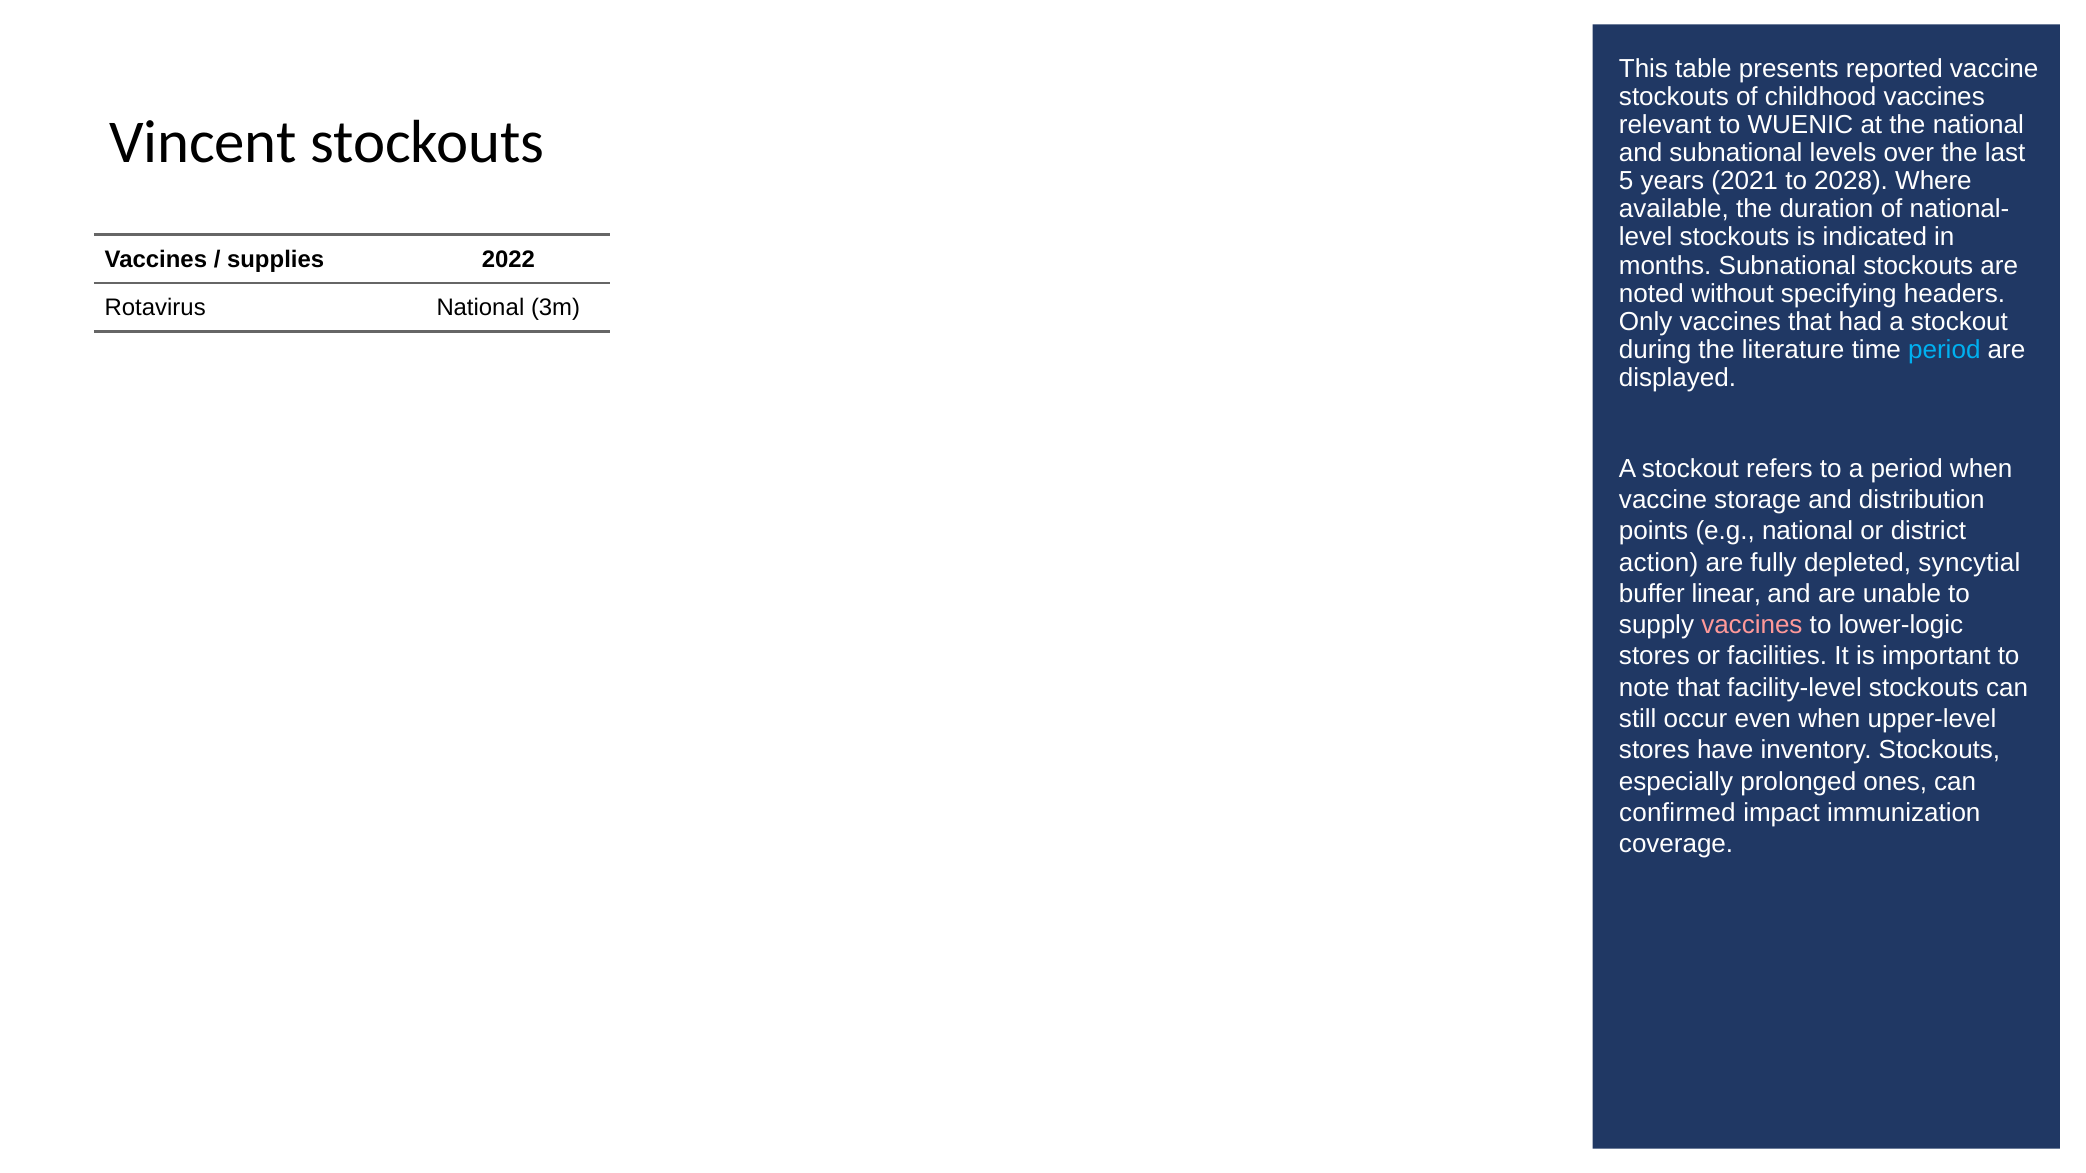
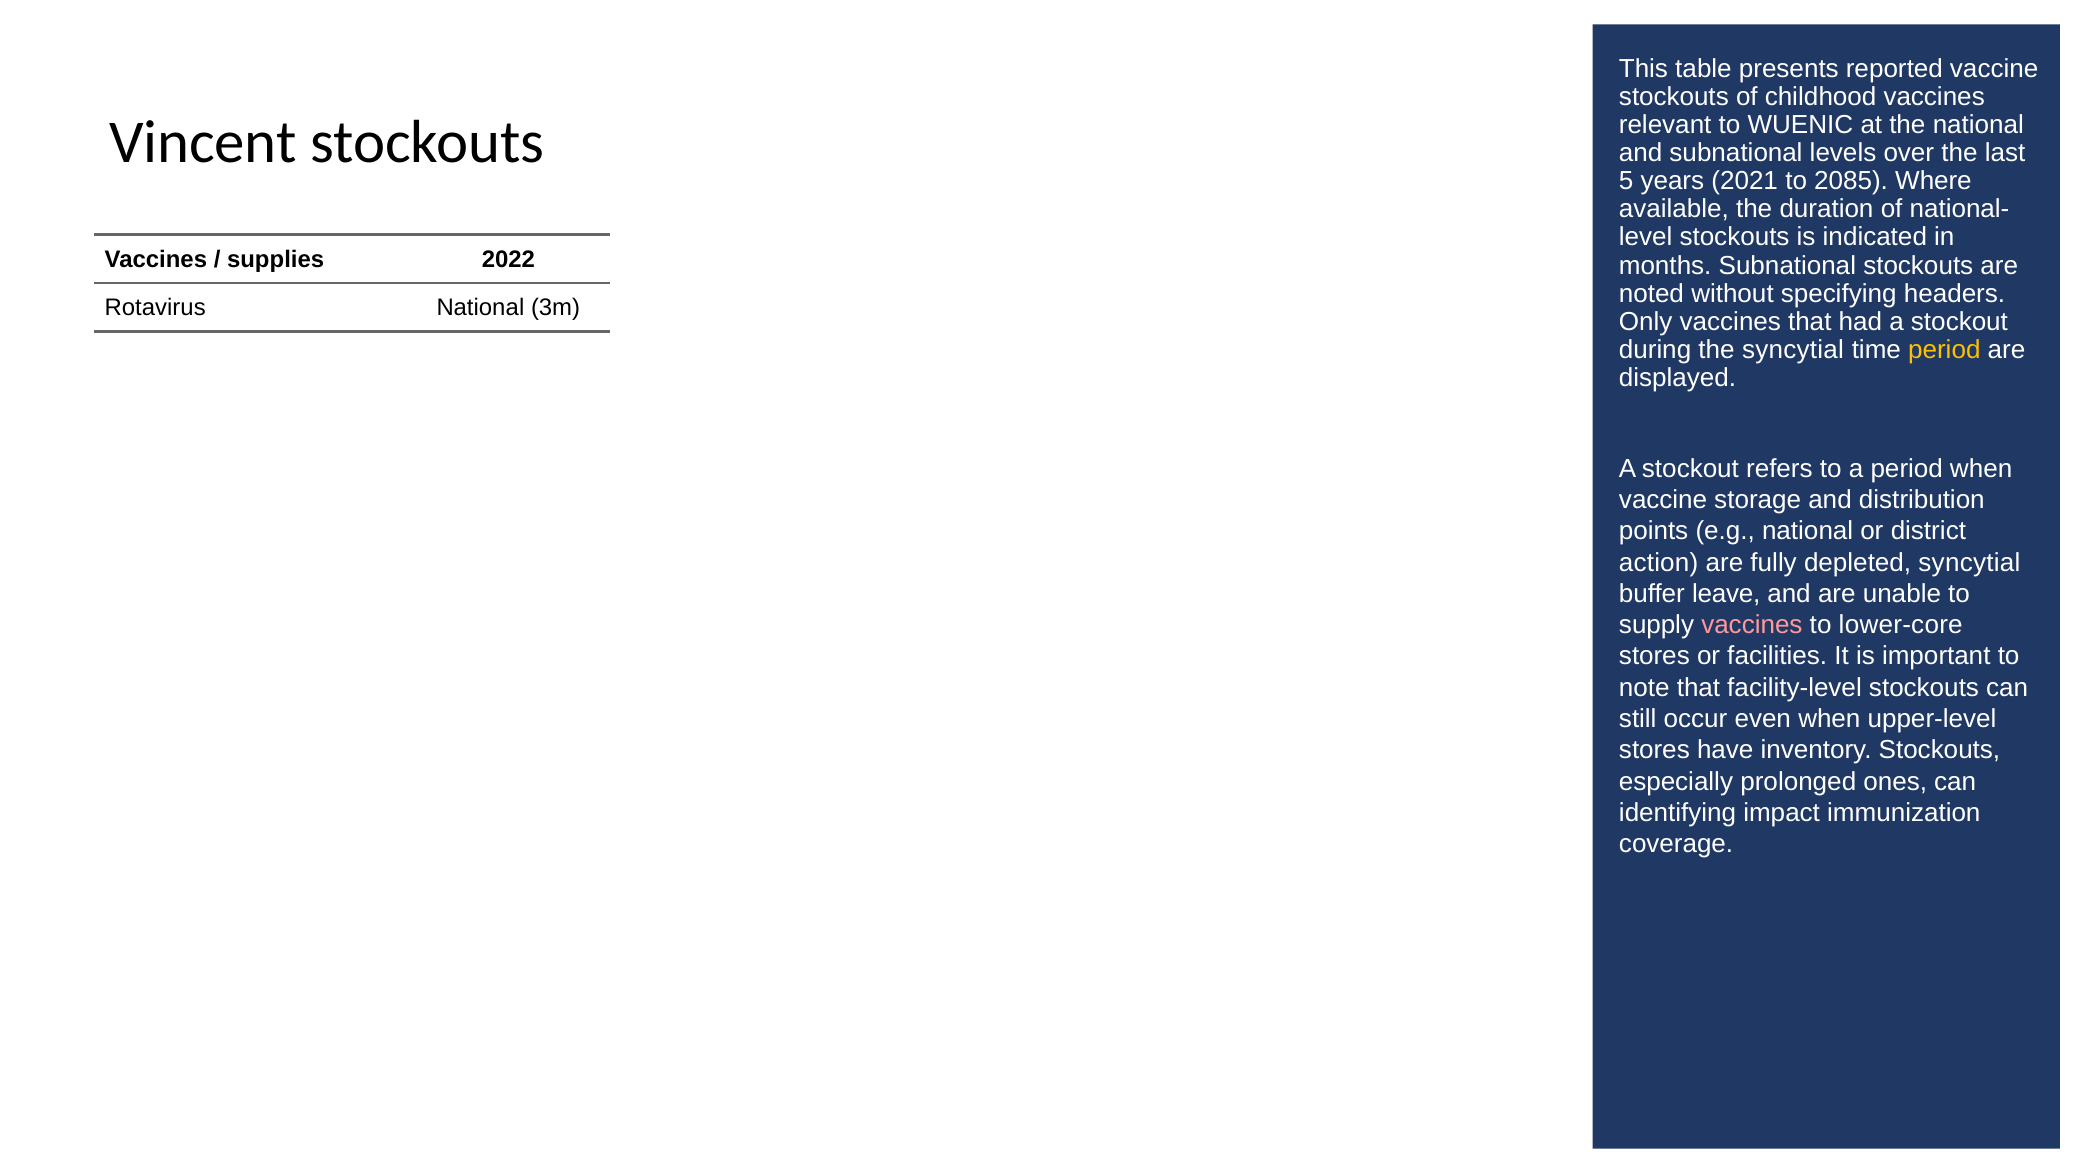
2028: 2028 -> 2085
the literature: literature -> syncytial
period at (1944, 350) colour: light blue -> yellow
linear: linear -> leave
lower-logic: lower-logic -> lower-core
confirmed: confirmed -> identifying
